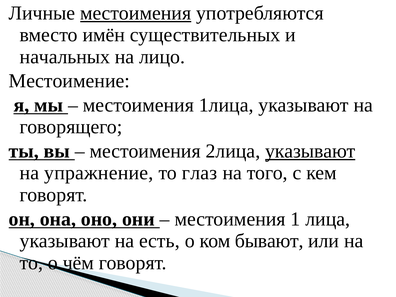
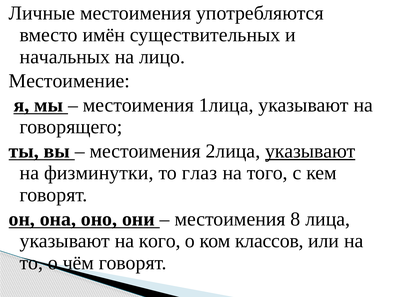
местоимения at (136, 13) underline: present -> none
упражнение: упражнение -> физминутки
1: 1 -> 8
есть: есть -> кого
бывают: бывают -> классов
